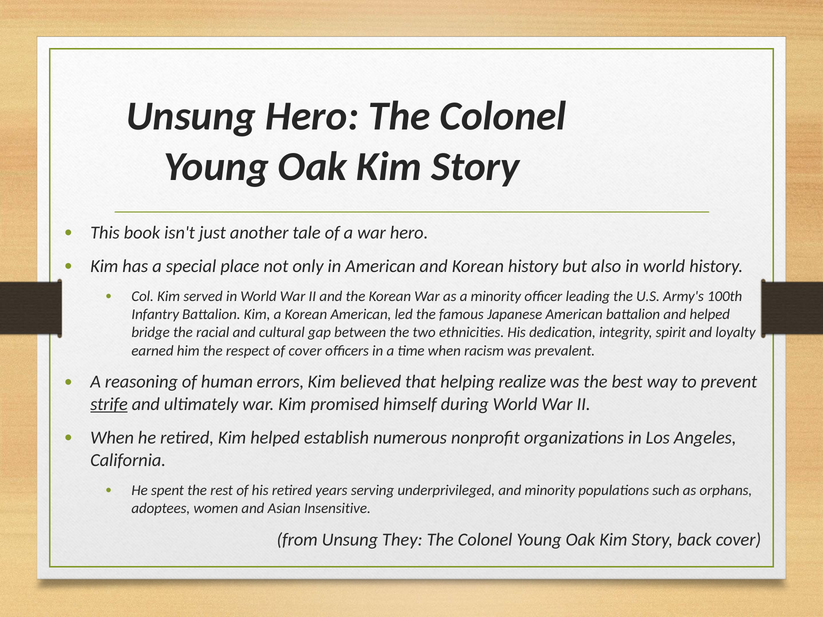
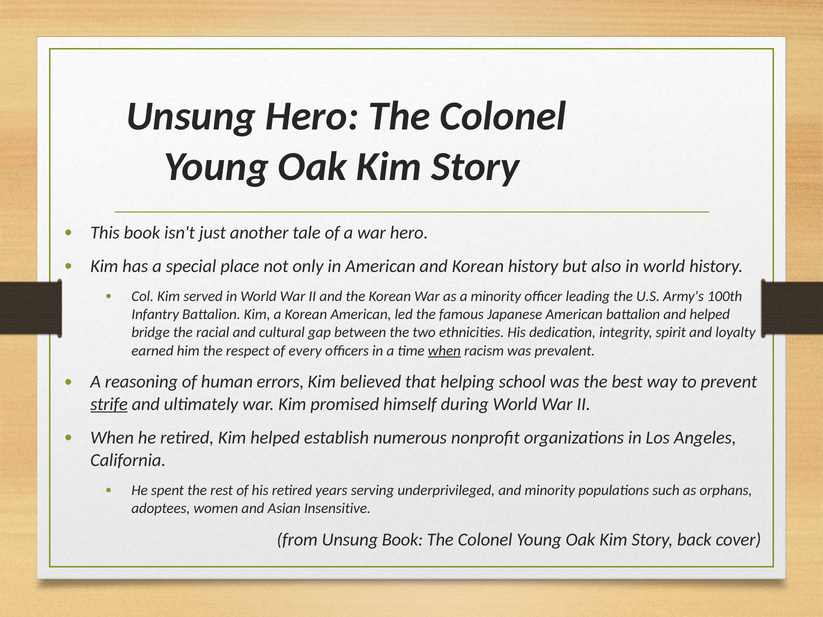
of cover: cover -> every
when at (444, 351) underline: none -> present
realize: realize -> school
Unsung They: They -> Book
